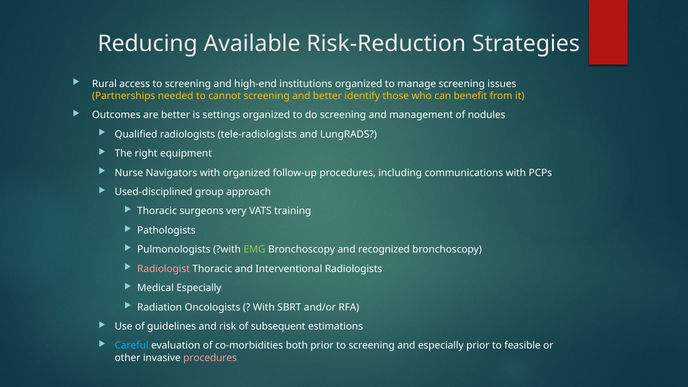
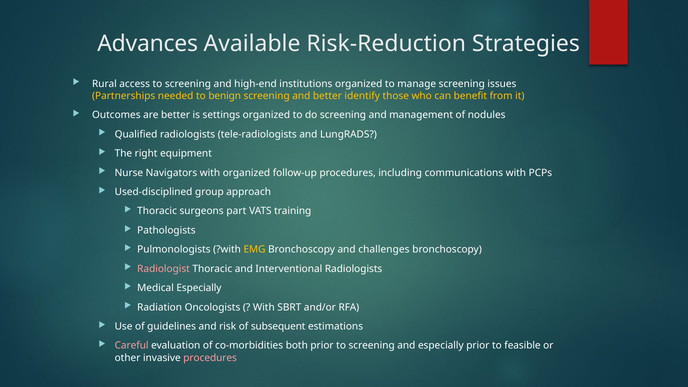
Reducing: Reducing -> Advances
cannot: cannot -> benign
very: very -> part
EMG colour: light green -> yellow
recognized: recognized -> challenges
Careful colour: light blue -> pink
